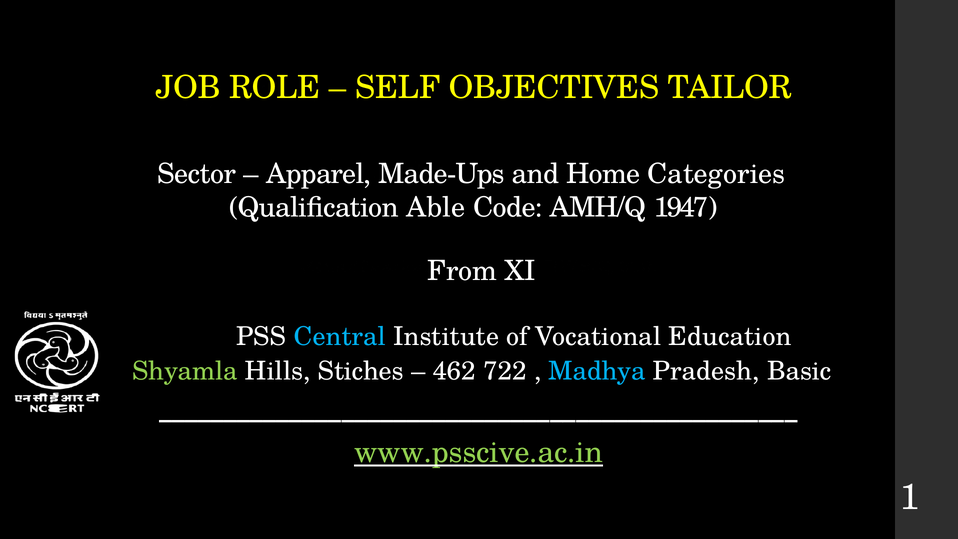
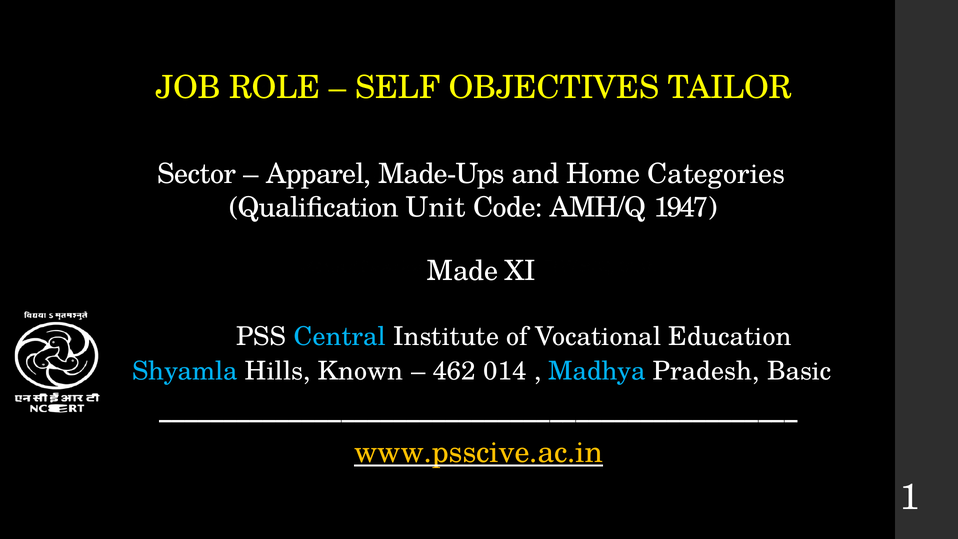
Able: Able -> Unit
From: From -> Made
Shyamla colour: light green -> light blue
Stiches: Stiches -> Known
722: 722 -> 014
www.psscive.ac.in colour: light green -> yellow
